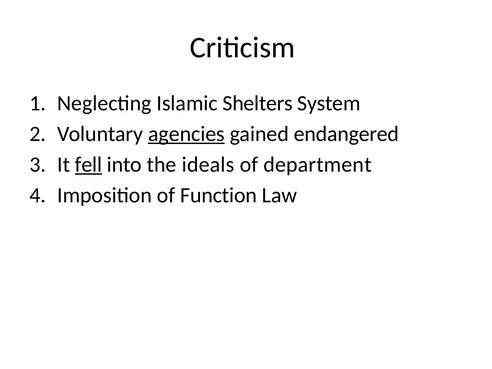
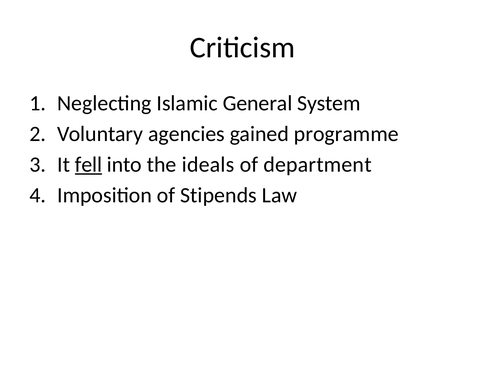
Shelters: Shelters -> General
agencies underline: present -> none
endangered: endangered -> programme
Function: Function -> Stipends
